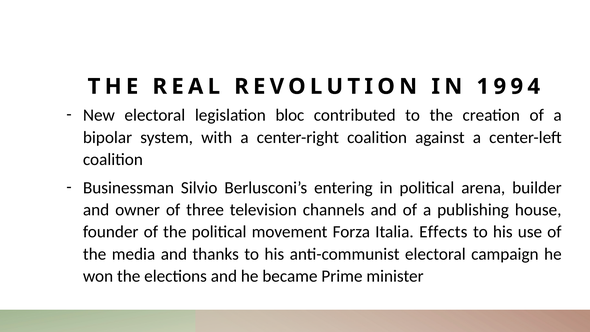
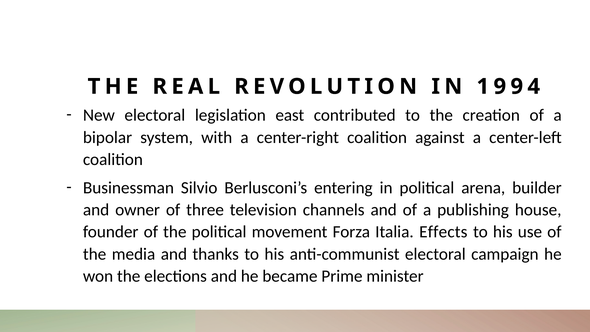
bloc: bloc -> east
